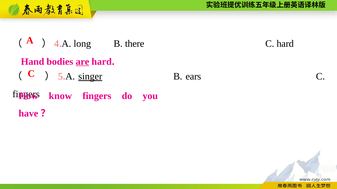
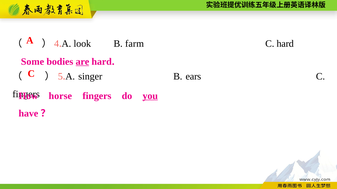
long: long -> look
there: there -> farm
Hand: Hand -> Some
singer underline: present -> none
know: know -> horse
you underline: none -> present
